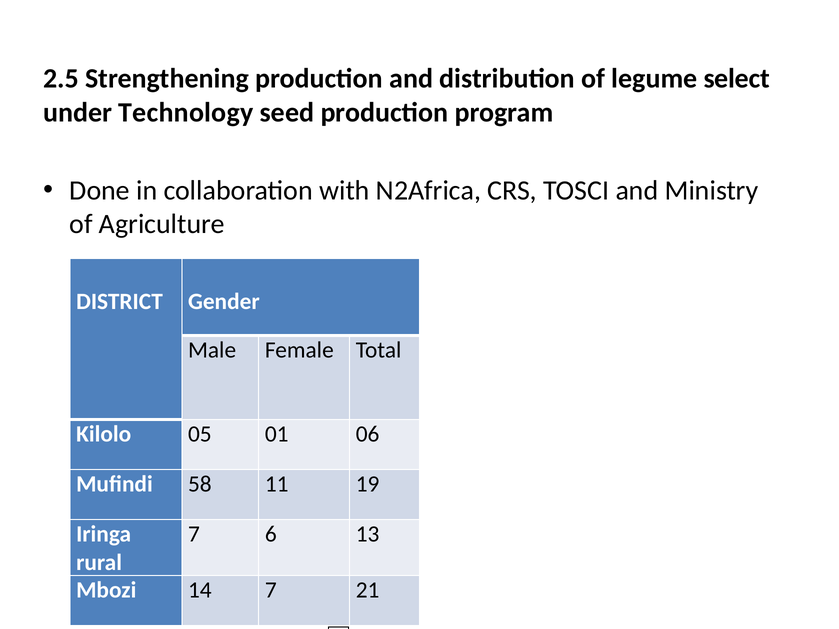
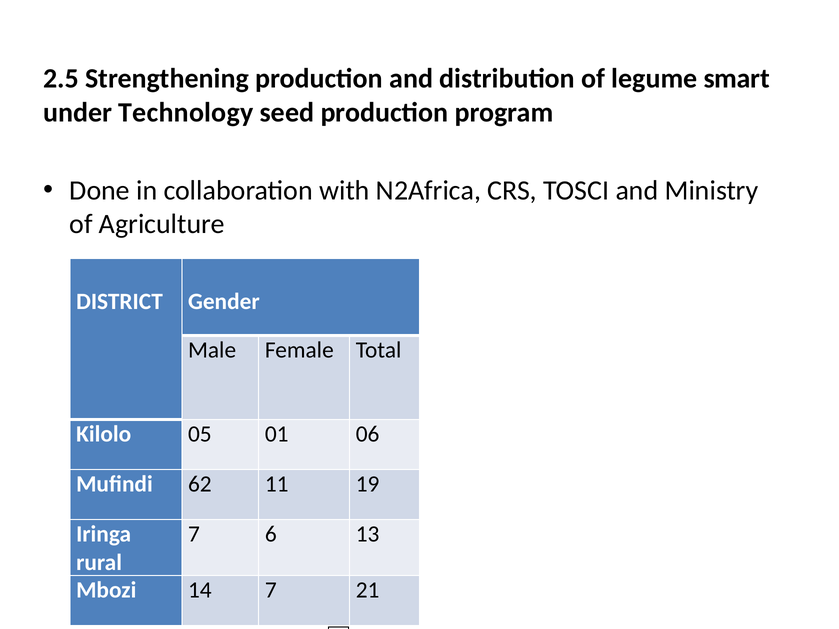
select: select -> smart
58: 58 -> 62
